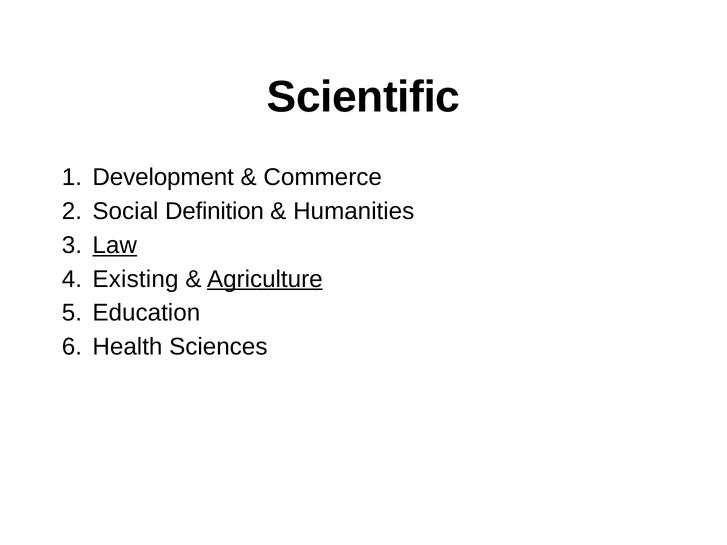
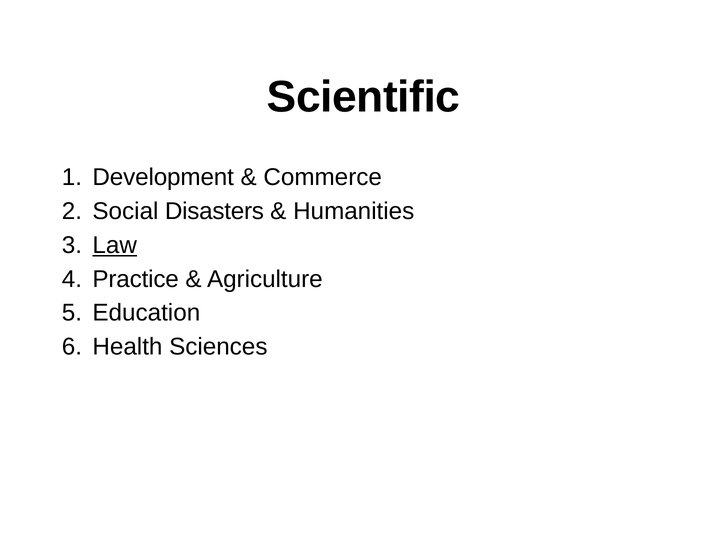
Definition: Definition -> Disasters
Existing: Existing -> Practice
Agriculture underline: present -> none
